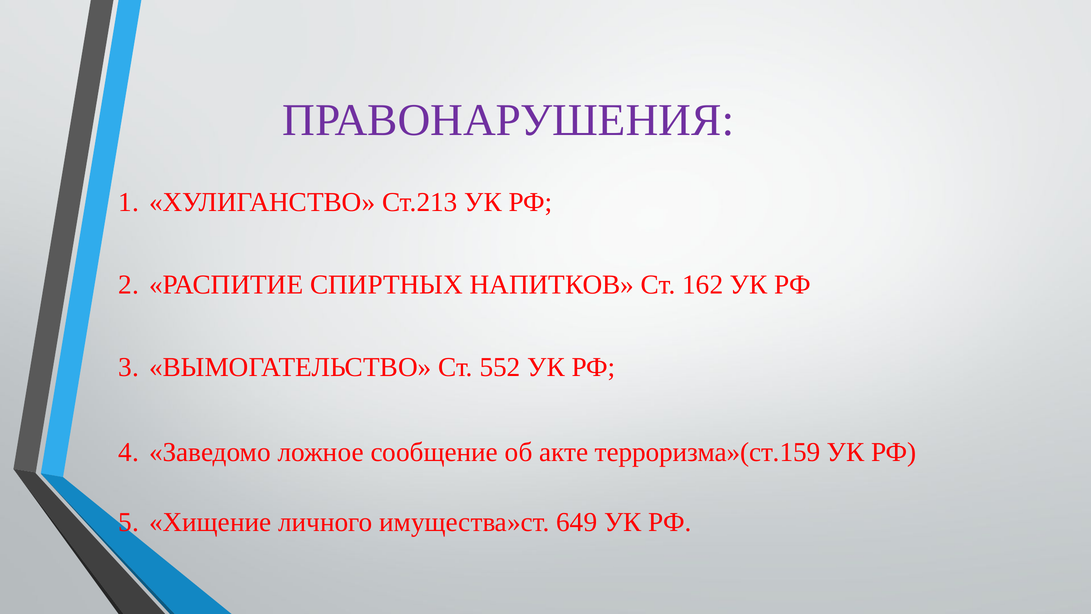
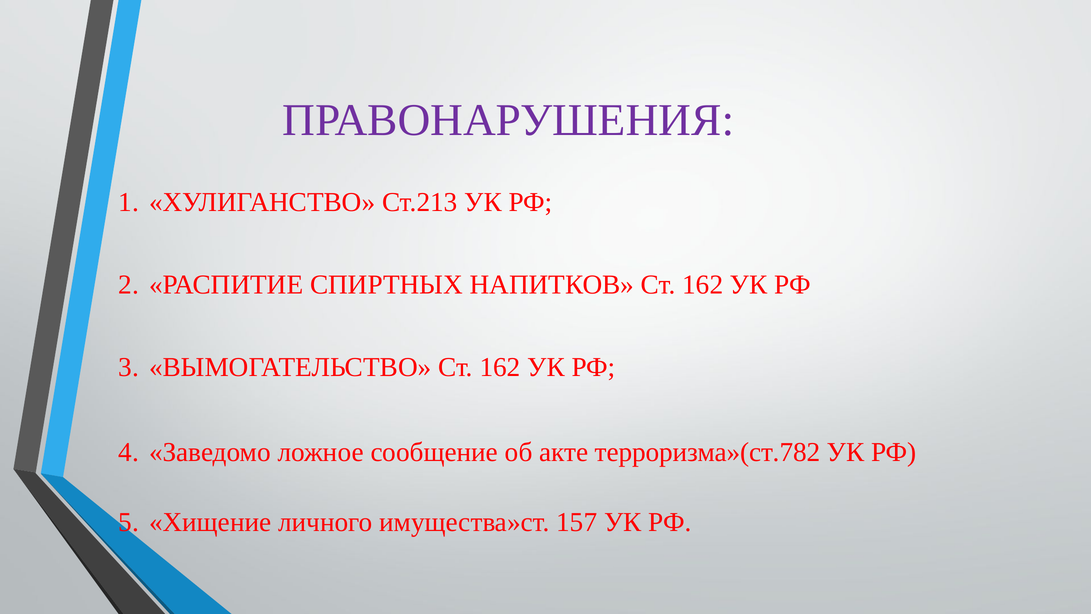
ВЫМОГАТЕЛЬСТВО Ст 552: 552 -> 162
терроризма»(ст.159: терроризма»(ст.159 -> терроризма»(ст.782
649: 649 -> 157
